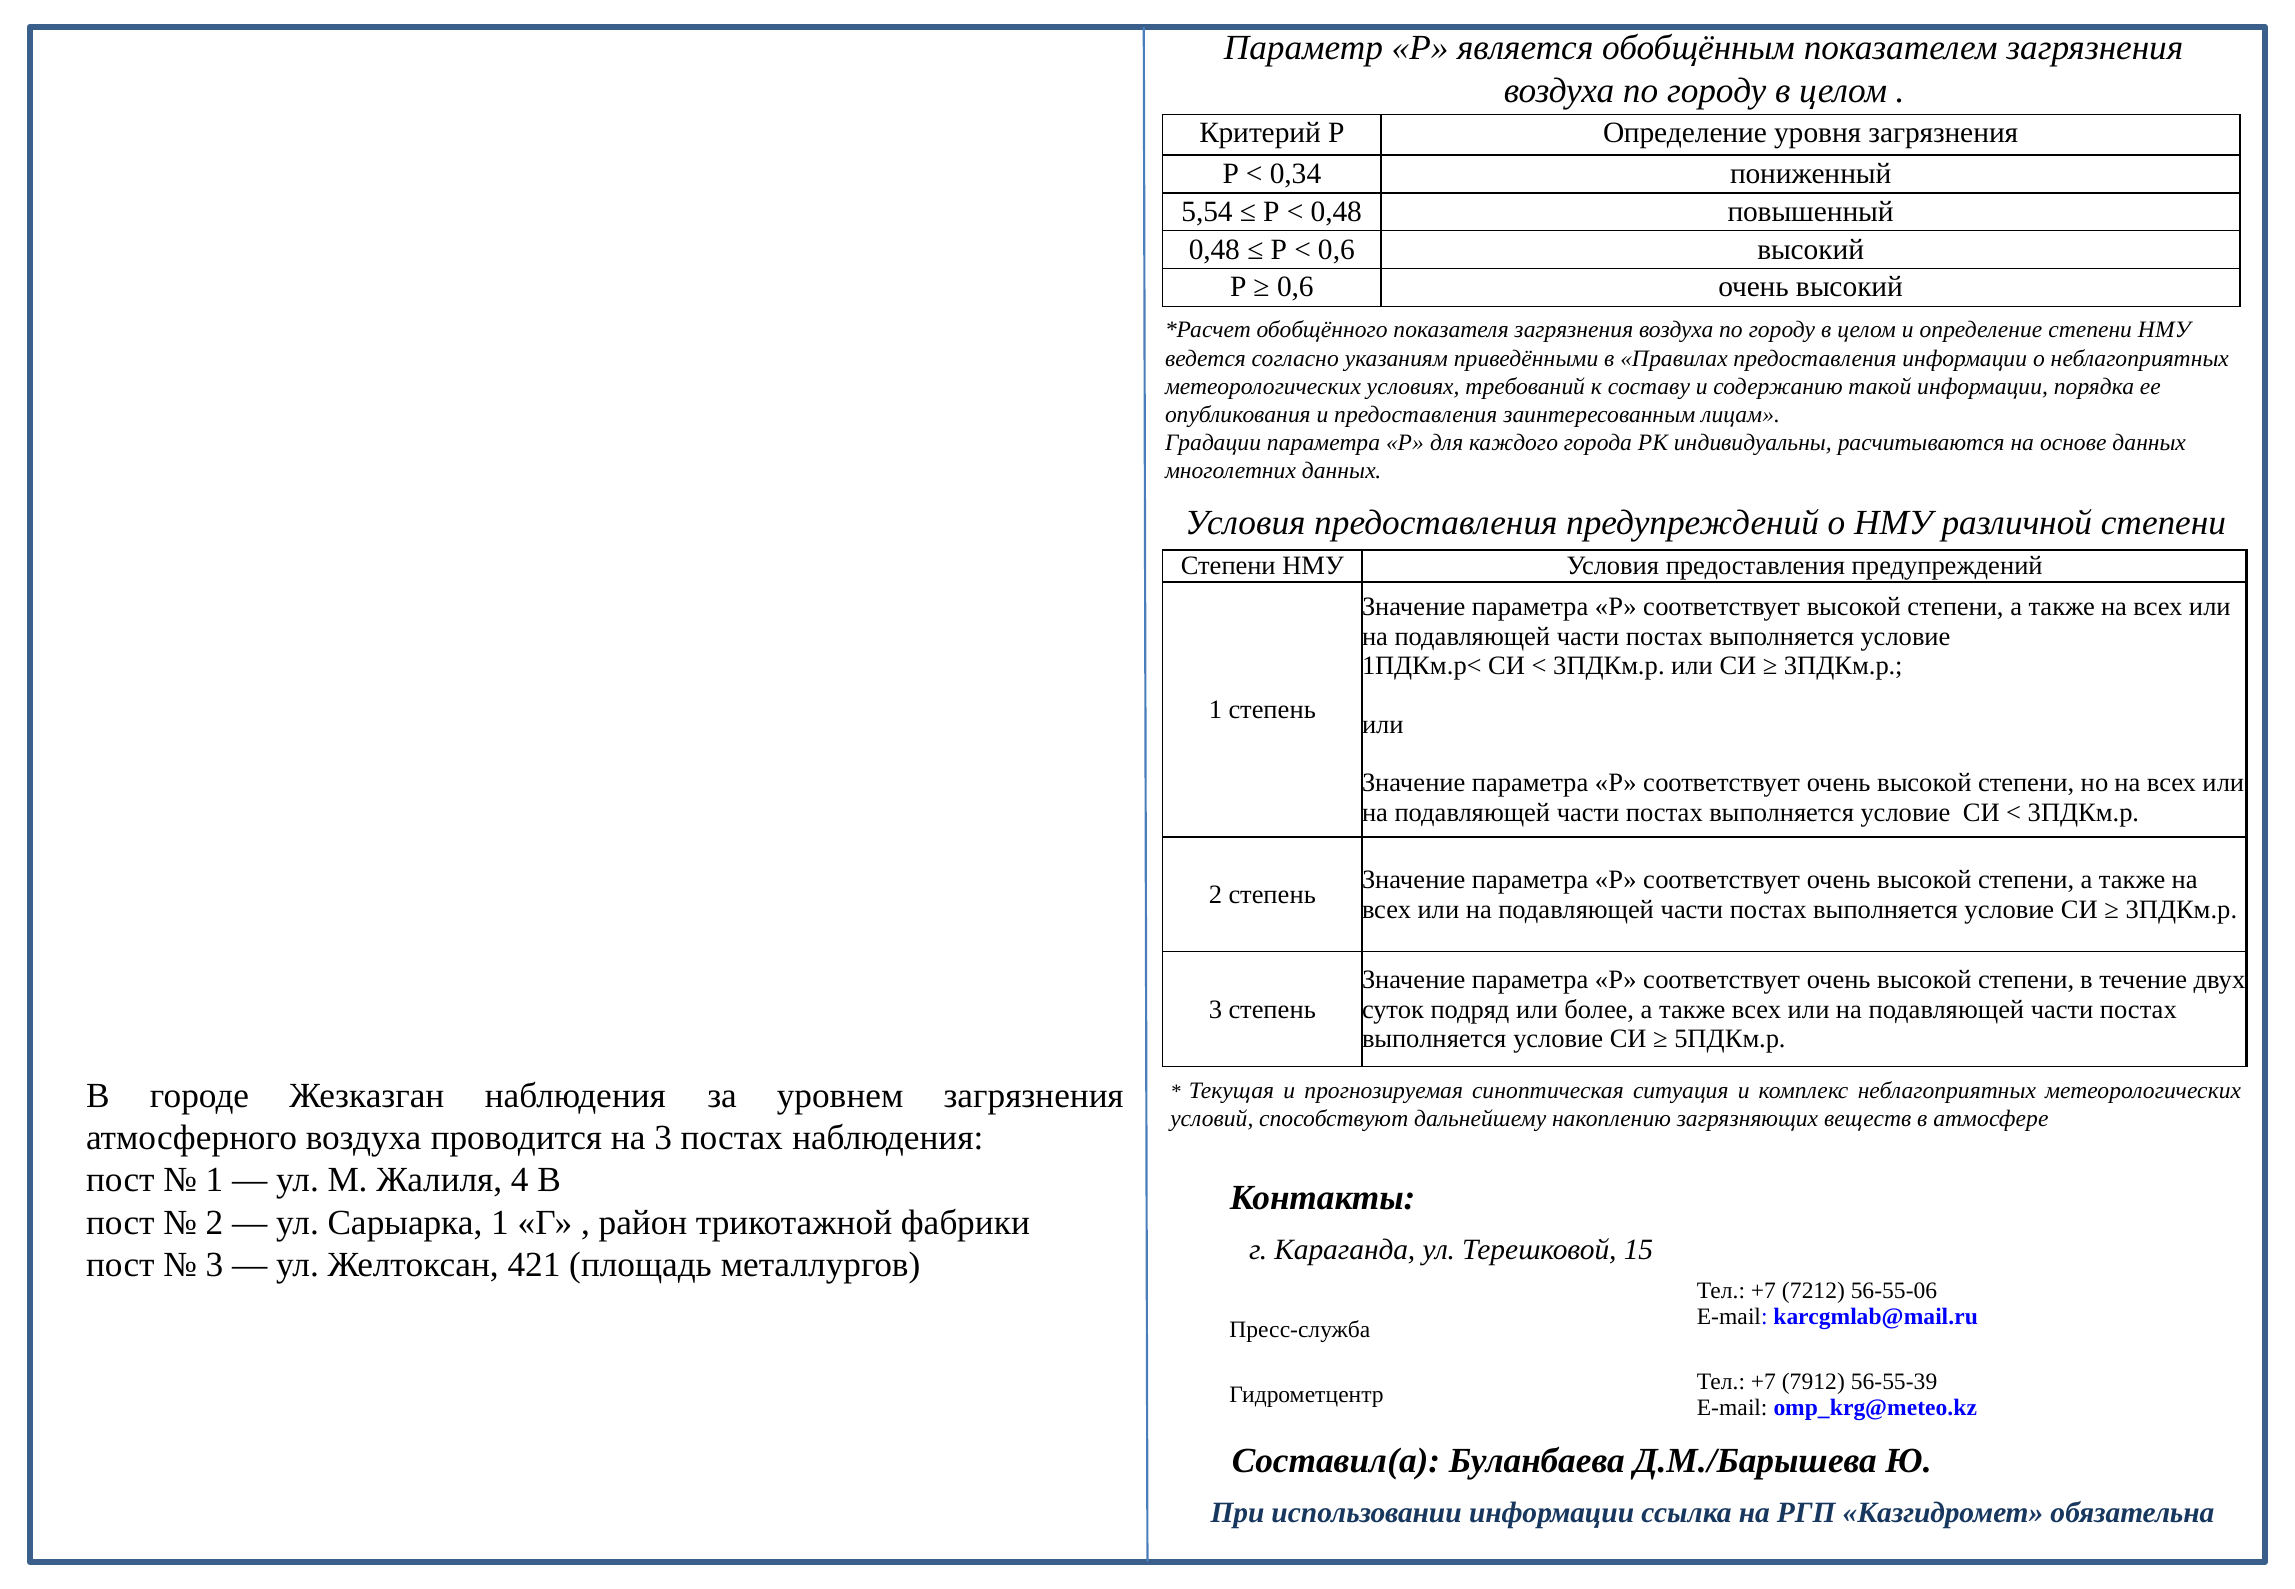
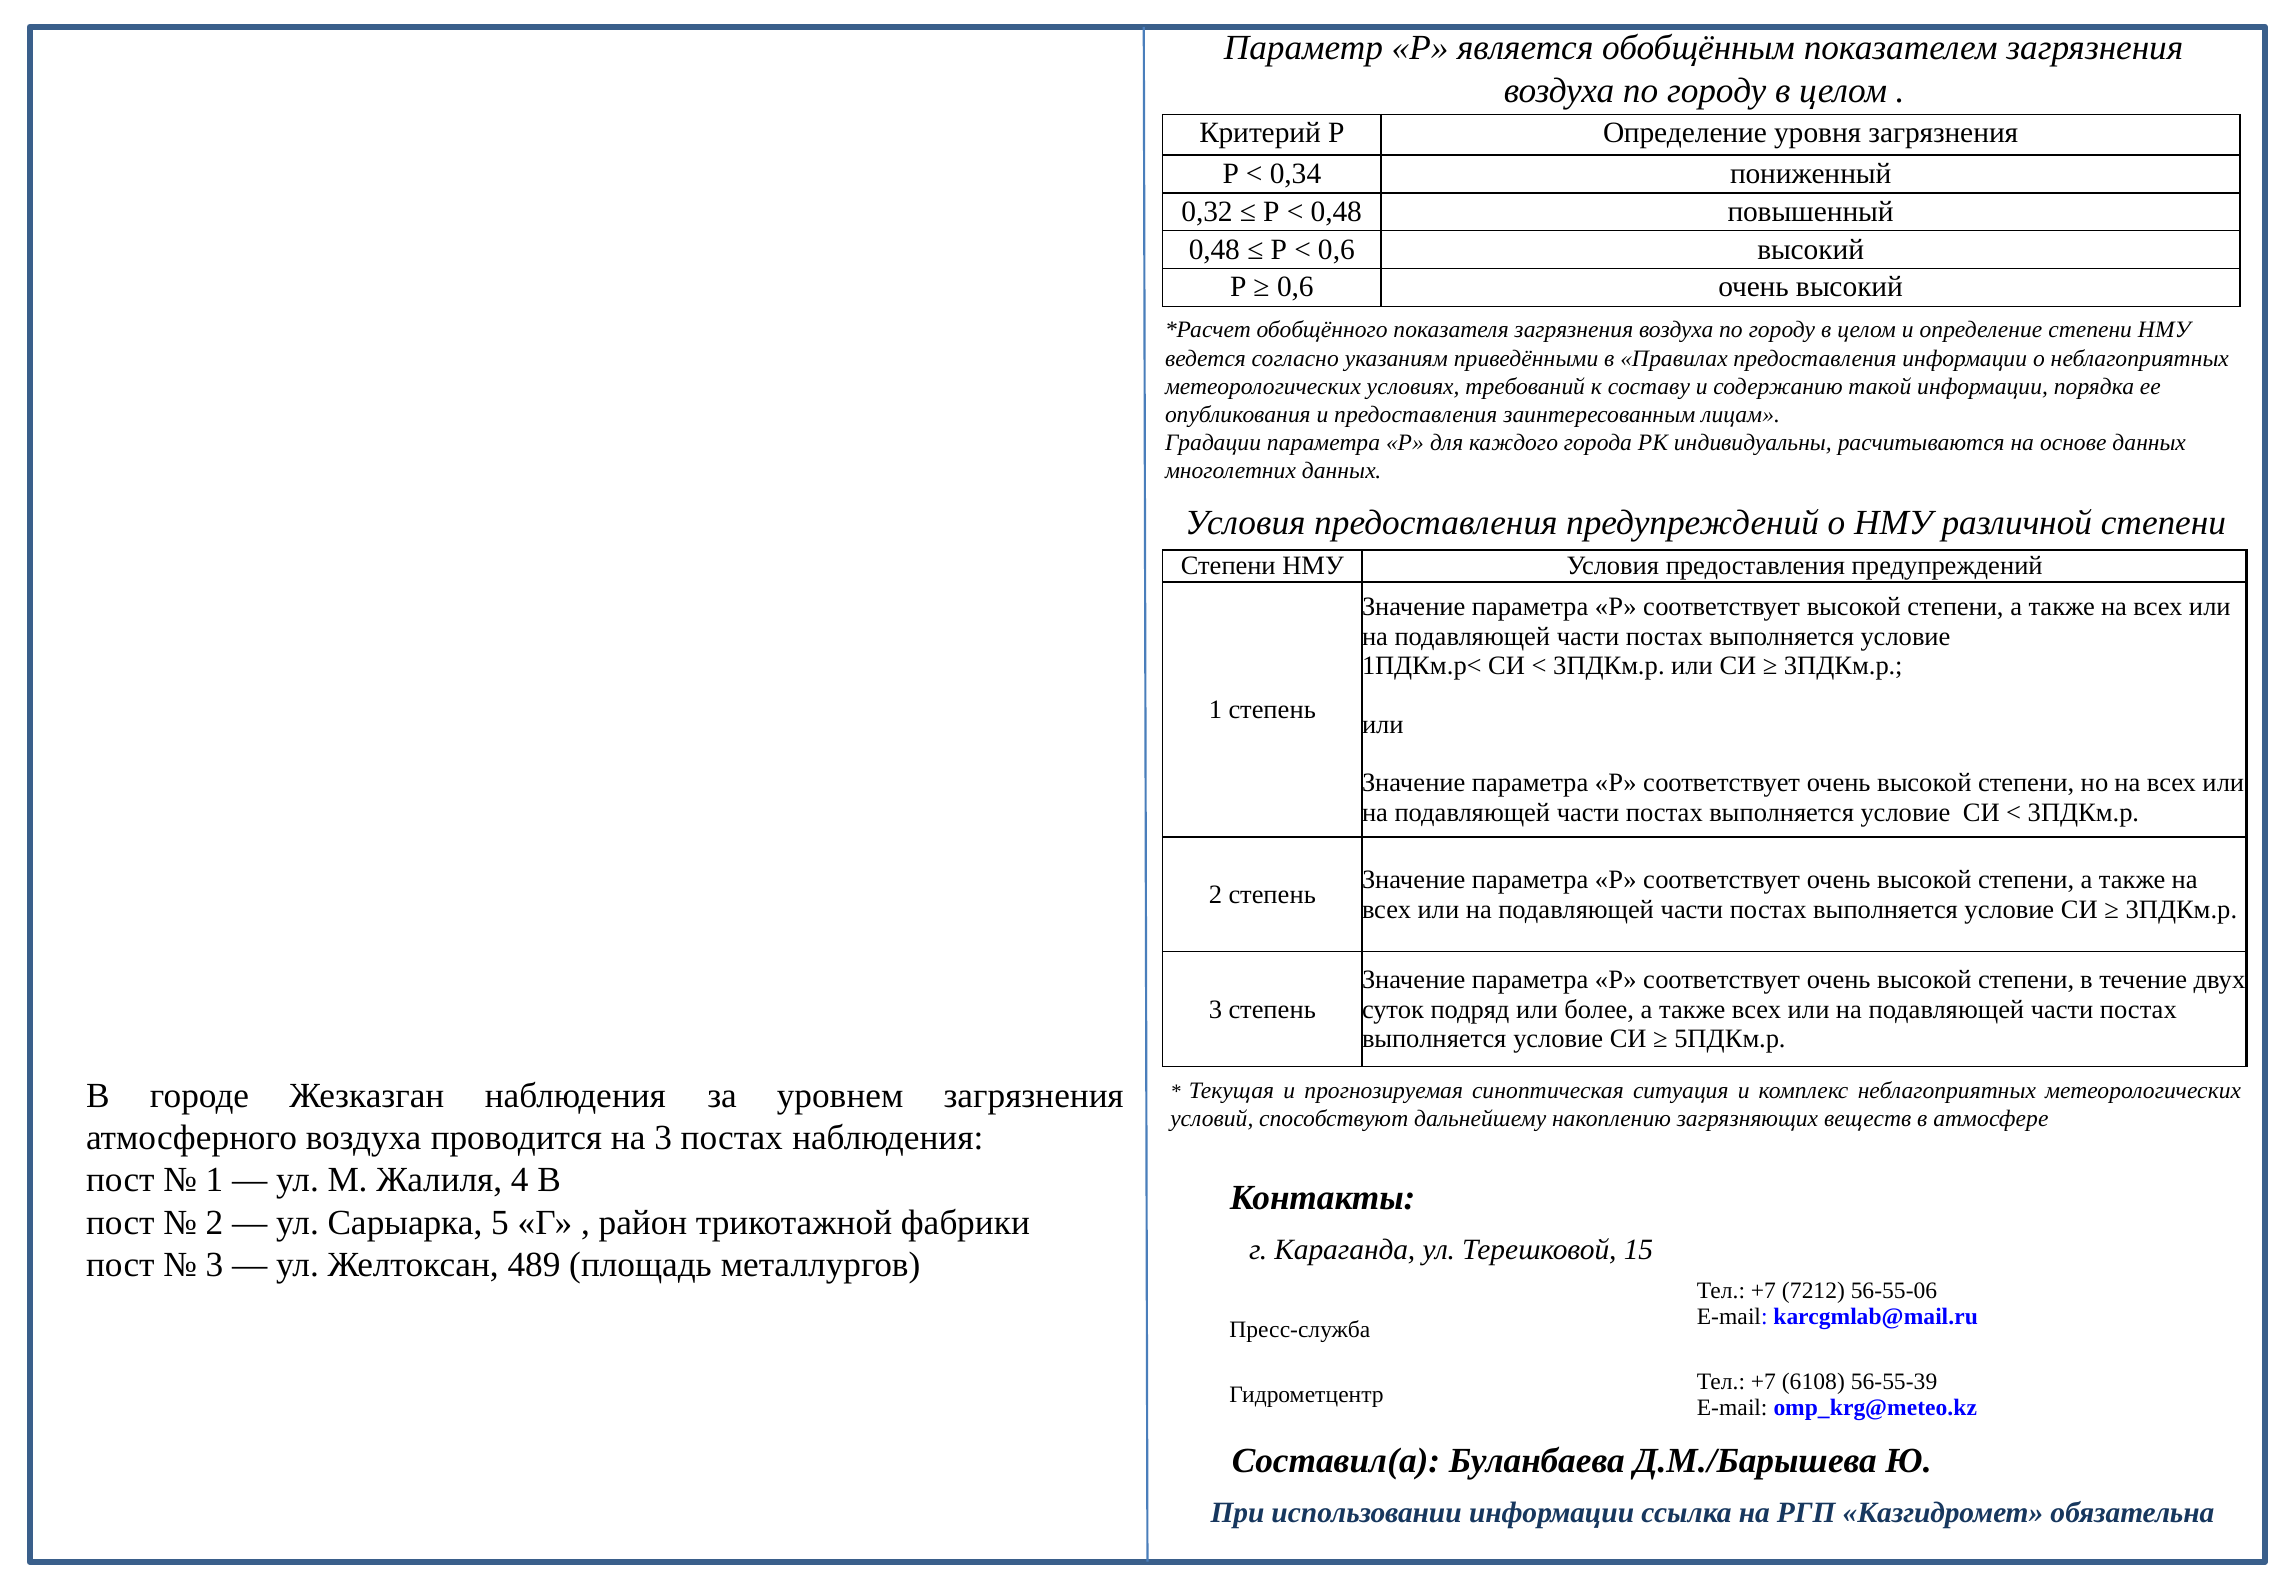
5,54: 5,54 -> 0,32
Сарыарка 1: 1 -> 5
421: 421 -> 489
7912: 7912 -> 6108
